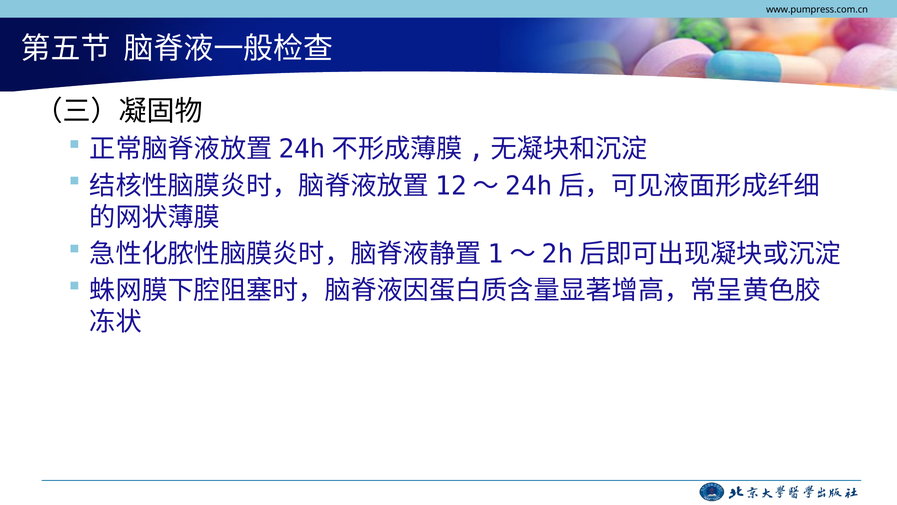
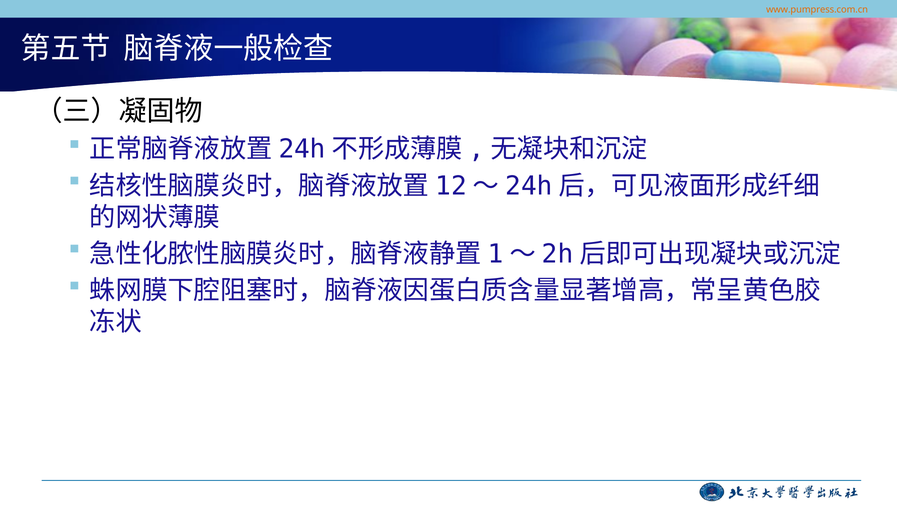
www.pumpress.com.cn colour: black -> orange
